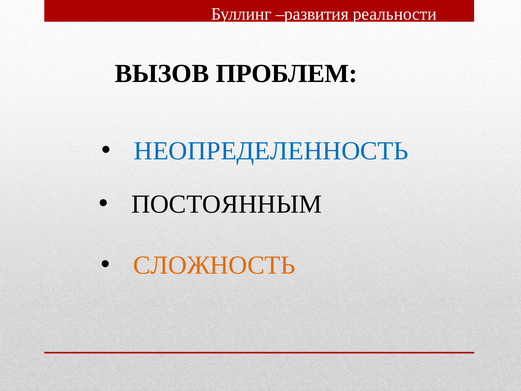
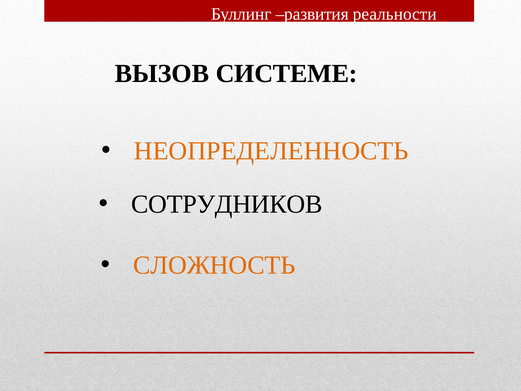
ПРОБЛЕМ: ПРОБЛЕМ -> СИСТЕМЕ
НЕОПРЕДЕЛЕННОСТЬ colour: blue -> orange
ПОСТОЯННЫМ: ПОСТОЯННЫМ -> СОТРУДНИКОВ
